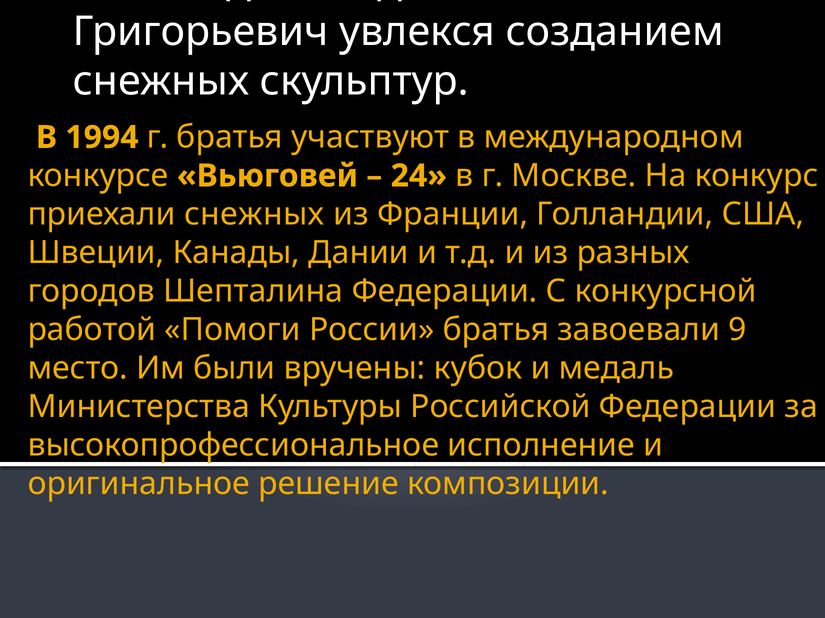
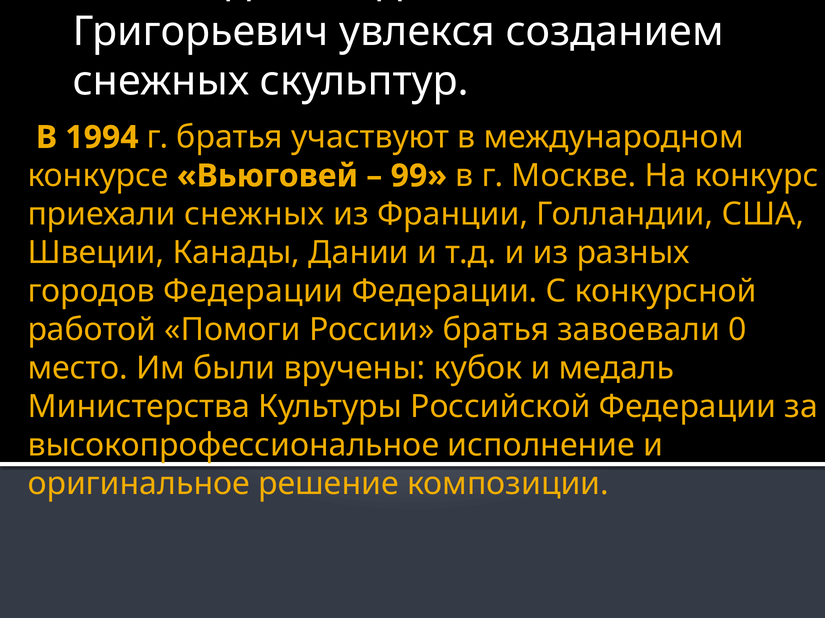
24: 24 -> 99
городов Шепталина: Шепталина -> Федерации
9: 9 -> 0
